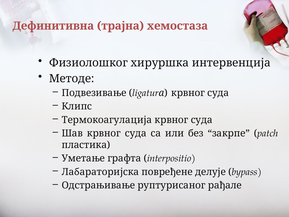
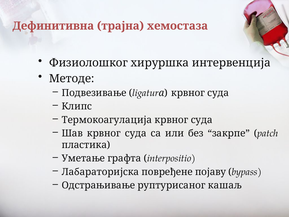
делује: делује -> појаву
рађале: рађале -> кашаљ
